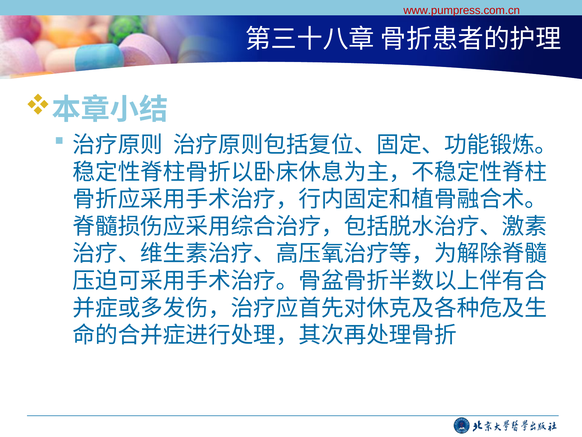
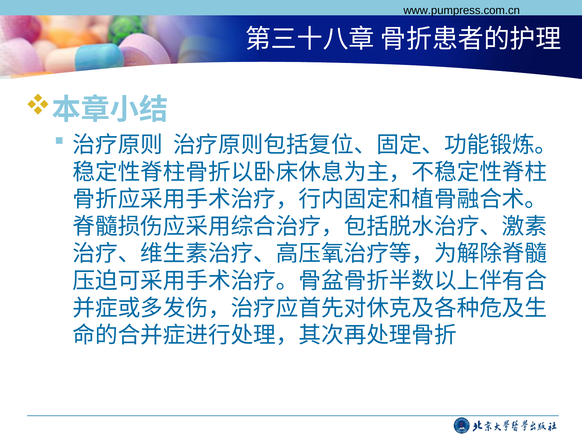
www.pumpress.com.cn colour: red -> black
